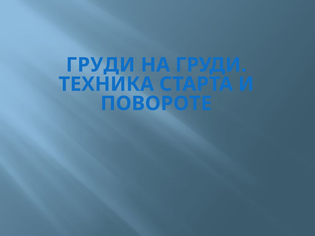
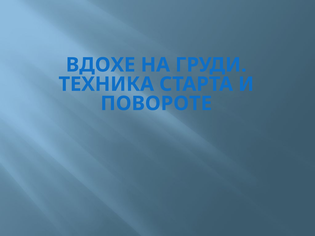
ГРУДИ at (101, 65): ГРУДИ -> ВДОХЕ
